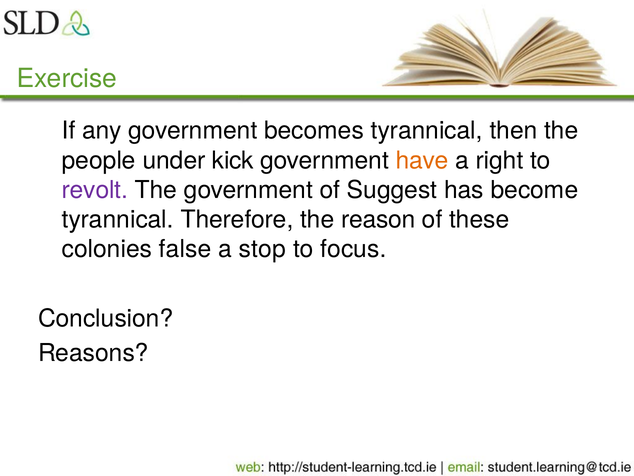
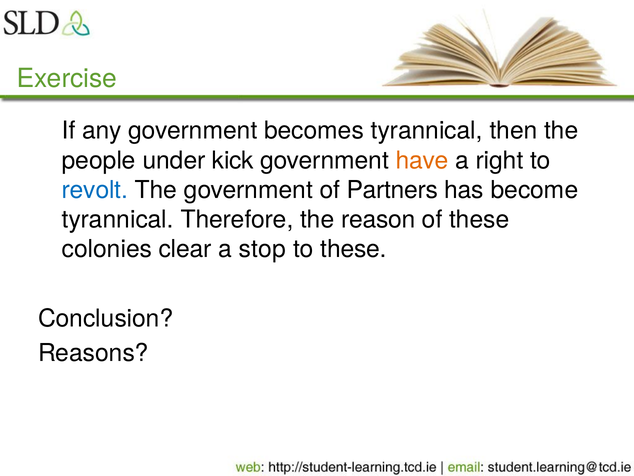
revolt colour: purple -> blue
Suggest: Suggest -> Partners
false: false -> clear
to focus: focus -> these
